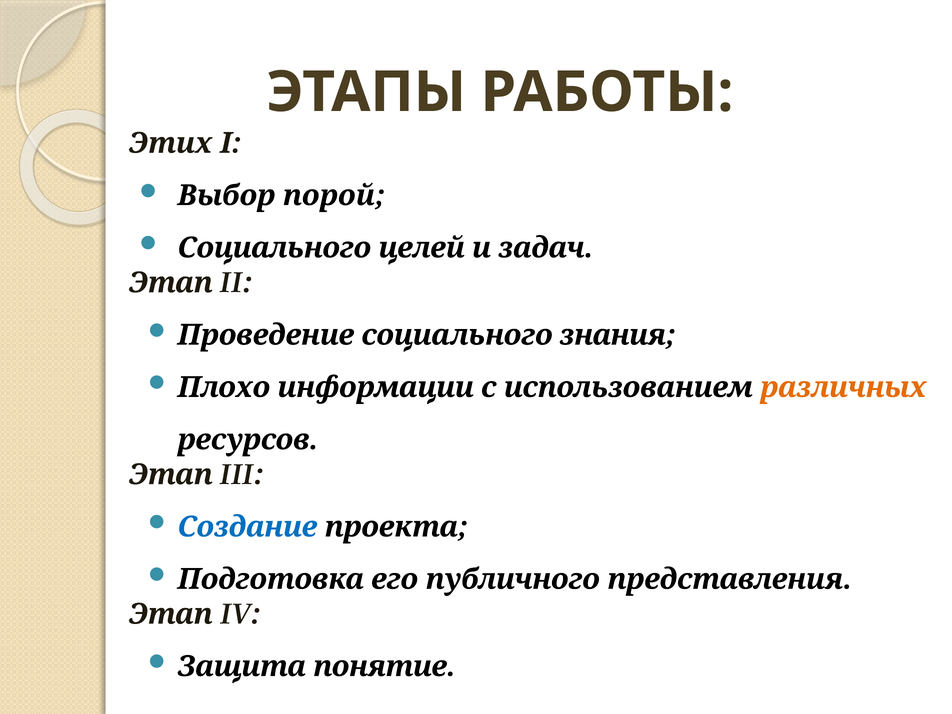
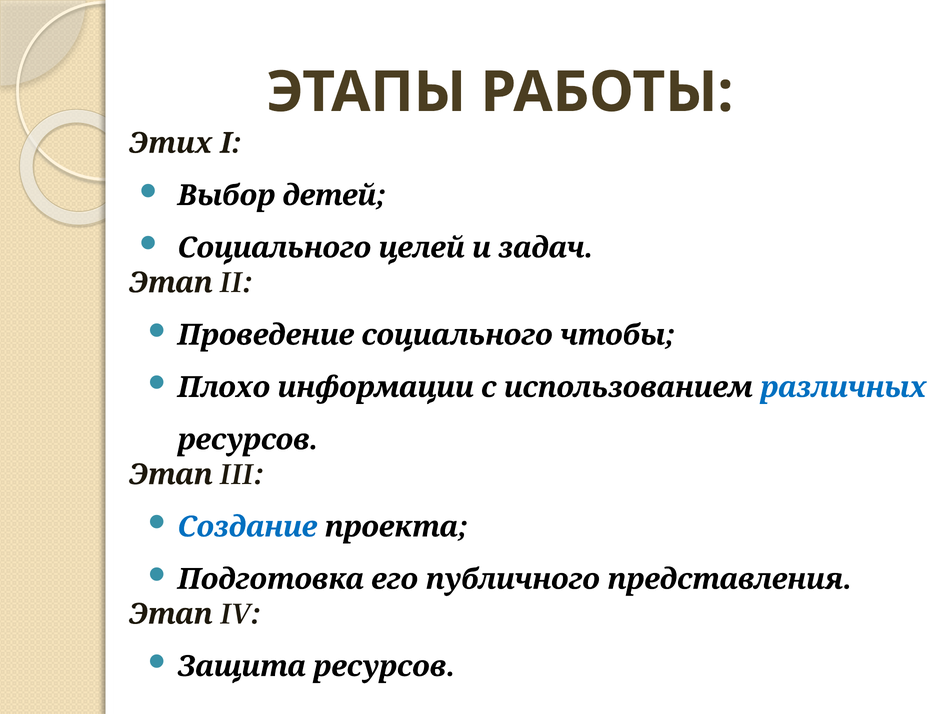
порой: порой -> детей
знания: знания -> чтобы
различных colour: orange -> blue
Защита понятие: понятие -> ресурсов
